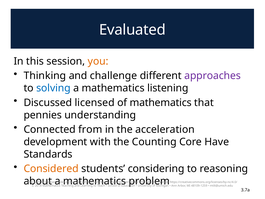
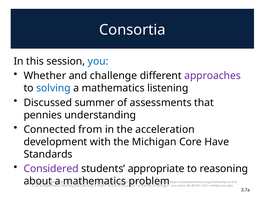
Evaluated: Evaluated -> Consortia
you colour: orange -> blue
Thinking: Thinking -> Whether
Discussed licensed: licensed -> summer
of mathematics: mathematics -> assessments
the Counting: Counting -> Michigan
Considered colour: orange -> purple
considering: considering -> appropriate
